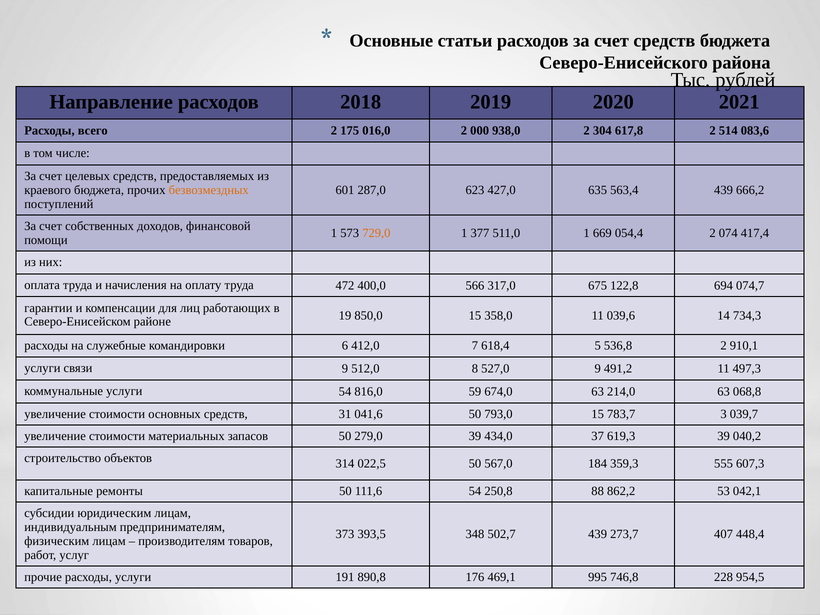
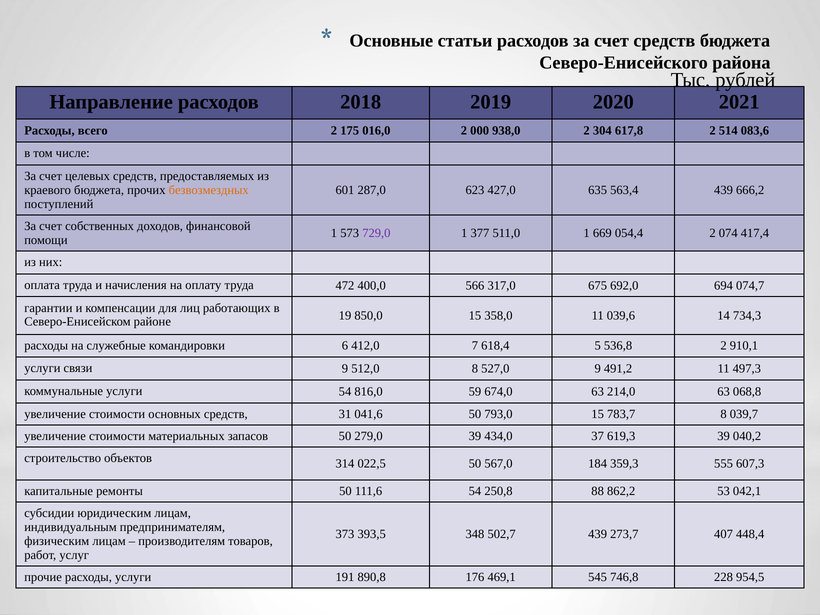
729,0 colour: orange -> purple
122,8: 122,8 -> 692,0
783,7 3: 3 -> 8
995: 995 -> 545
